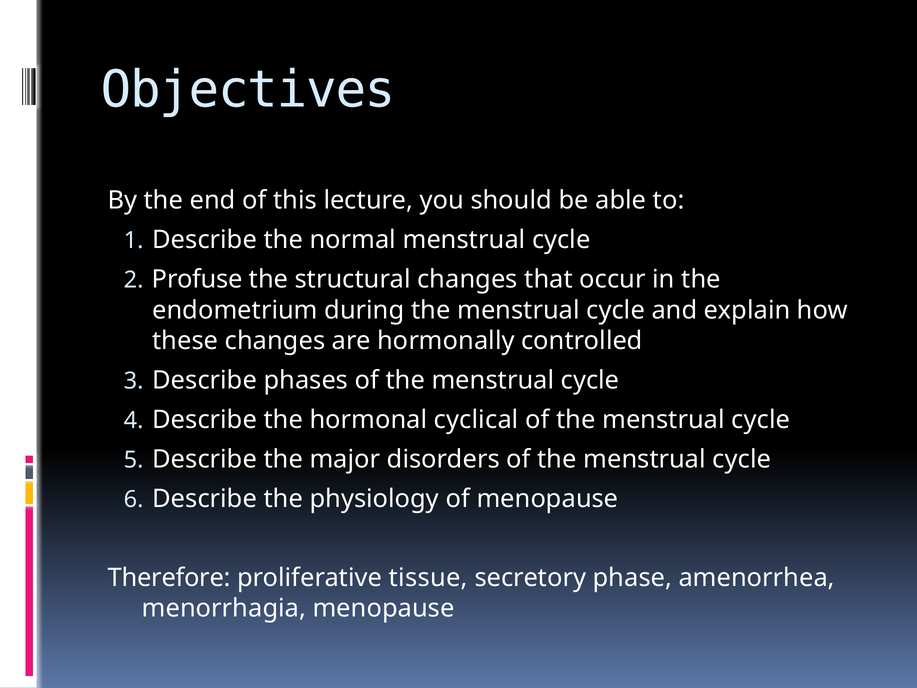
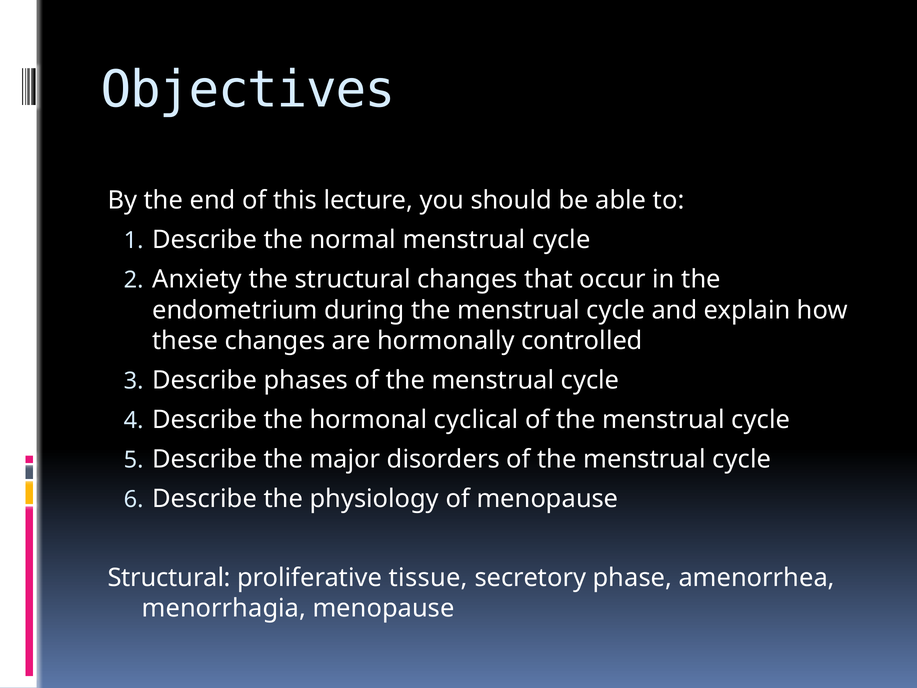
Profuse: Profuse -> Anxiety
Therefore at (169, 578): Therefore -> Structural
